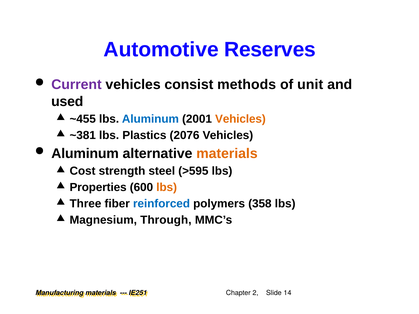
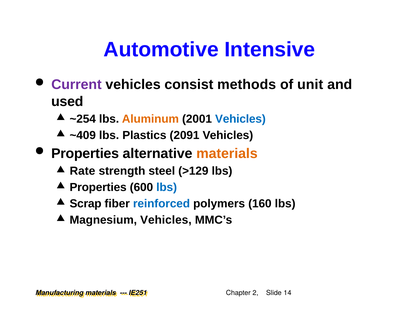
Reserves: Reserves -> Intensive
~455: ~455 -> ~254
Aluminum at (150, 119) colour: blue -> orange
Vehicles at (240, 119) colour: orange -> blue
~381: ~381 -> ~409
2076: 2076 -> 2091
Aluminum at (85, 154): Aluminum -> Properties
Cost: Cost -> Rate
>595: >595 -> >129
lbs at (167, 187) colour: orange -> blue
Three: Three -> Scrap
358: 358 -> 160
Magnesium Through: Through -> Vehicles
